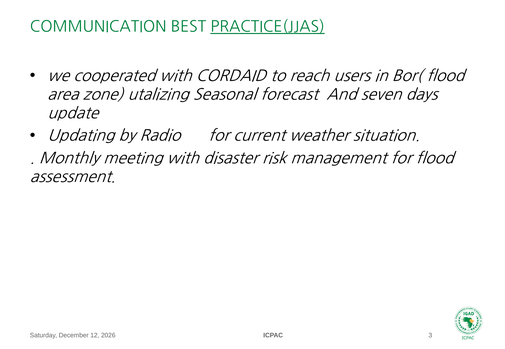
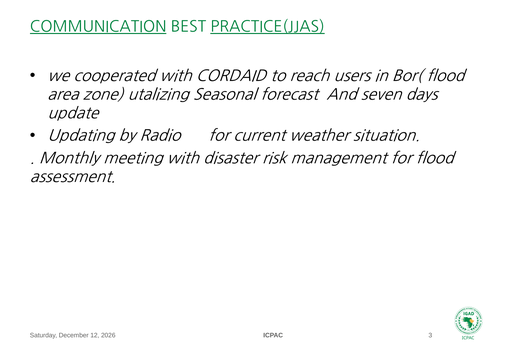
COMMUNICATION underline: none -> present
